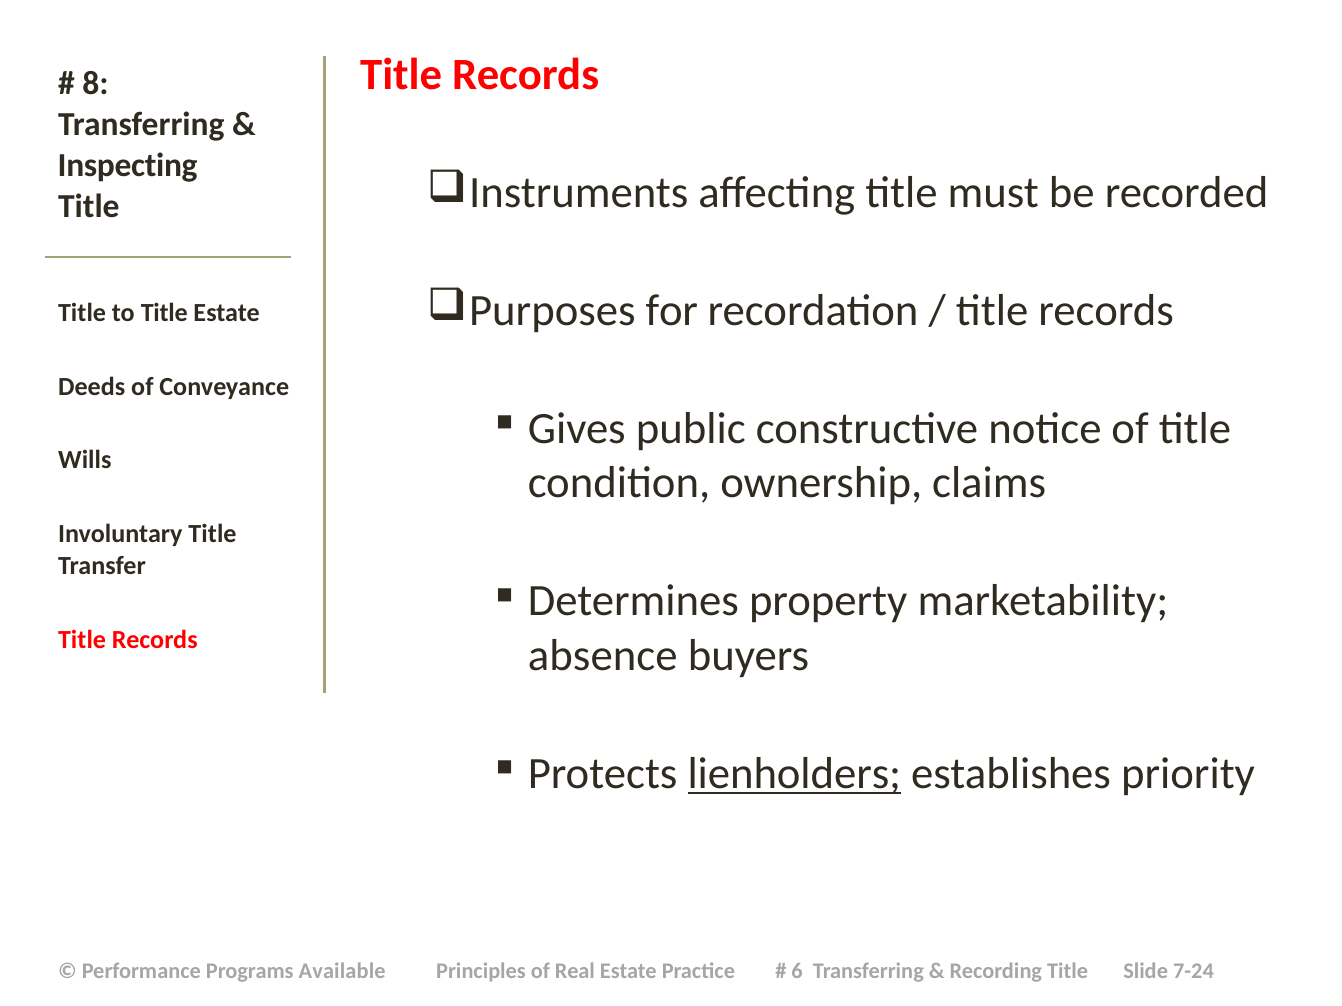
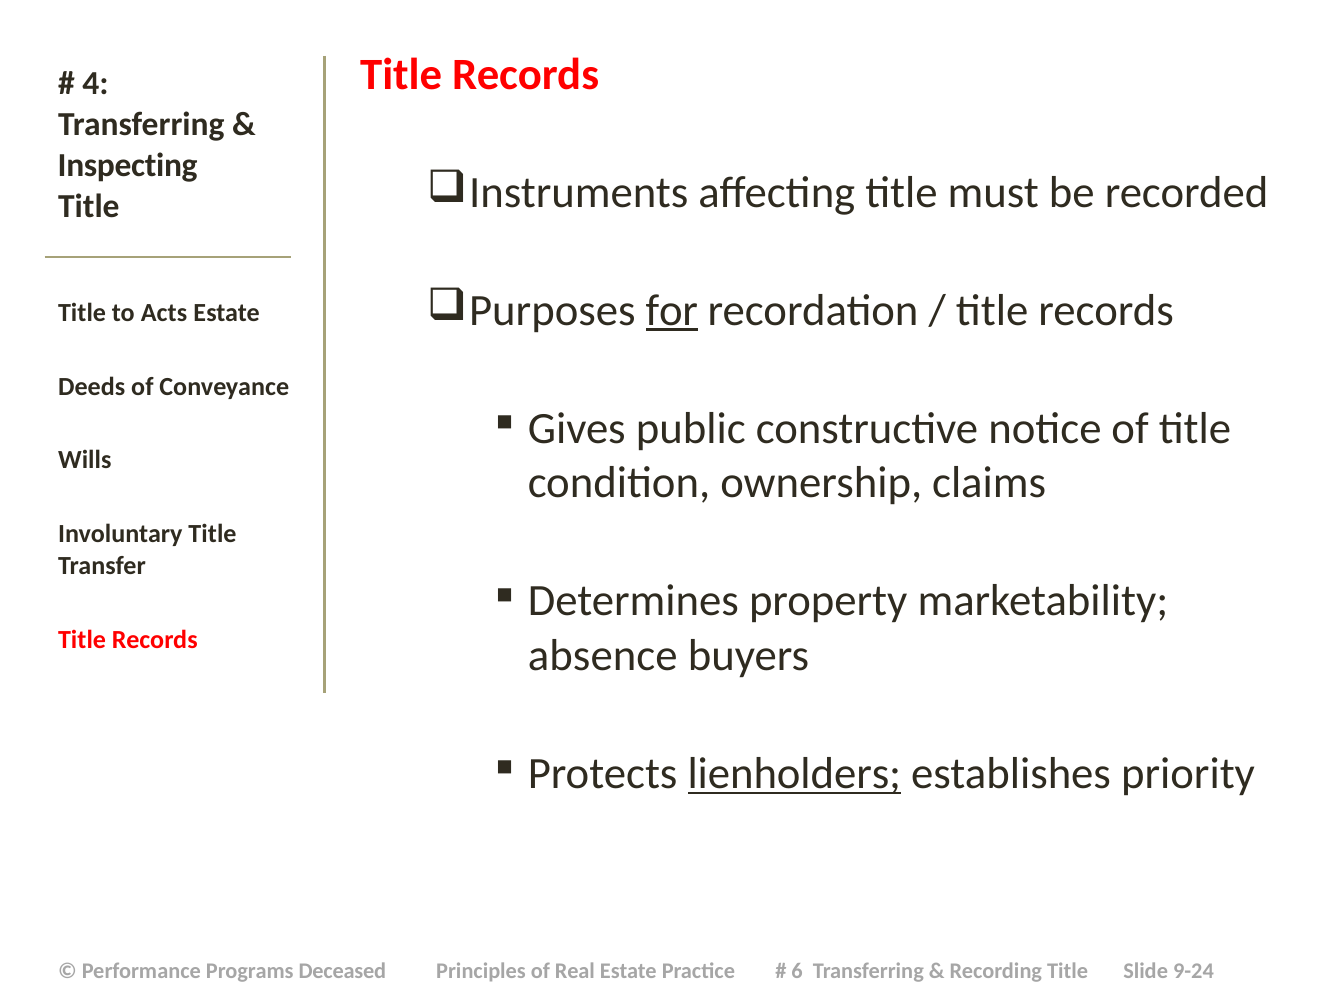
8: 8 -> 4
for underline: none -> present
to Title: Title -> Acts
Available: Available -> Deceased
7-24: 7-24 -> 9-24
